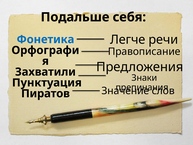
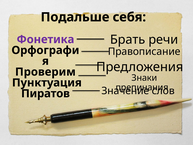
Легче: Легче -> Брать
Фонетика colour: blue -> purple
Захватили: Захватили -> Проверим
